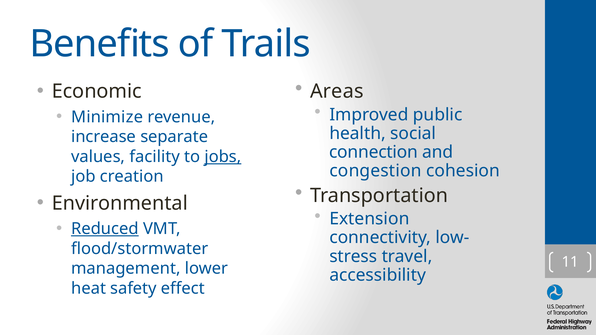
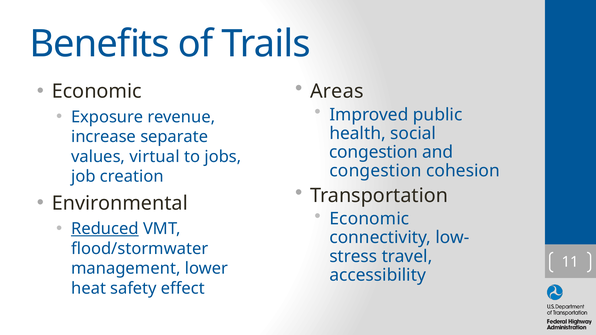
Minimize: Minimize -> Exposure
connection at (374, 152): connection -> congestion
facility: facility -> virtual
jobs underline: present -> none
Extension at (369, 219): Extension -> Economic
